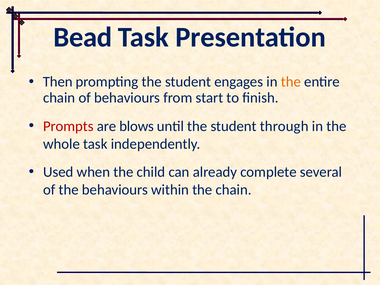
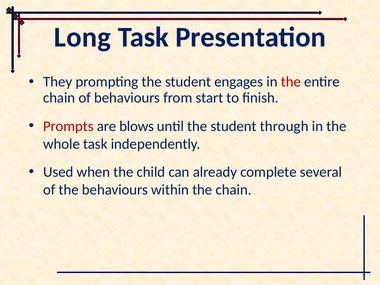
Bead: Bead -> Long
Then: Then -> They
the at (291, 82) colour: orange -> red
